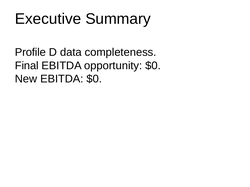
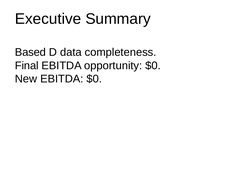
Profile: Profile -> Based
